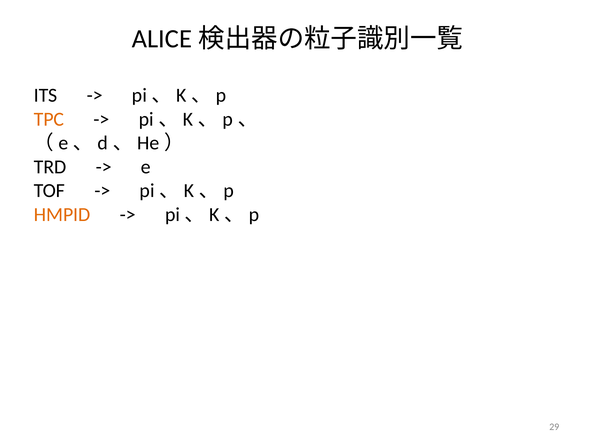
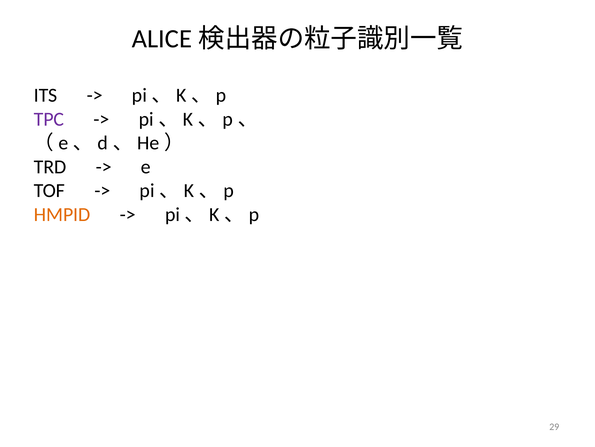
TPC colour: orange -> purple
